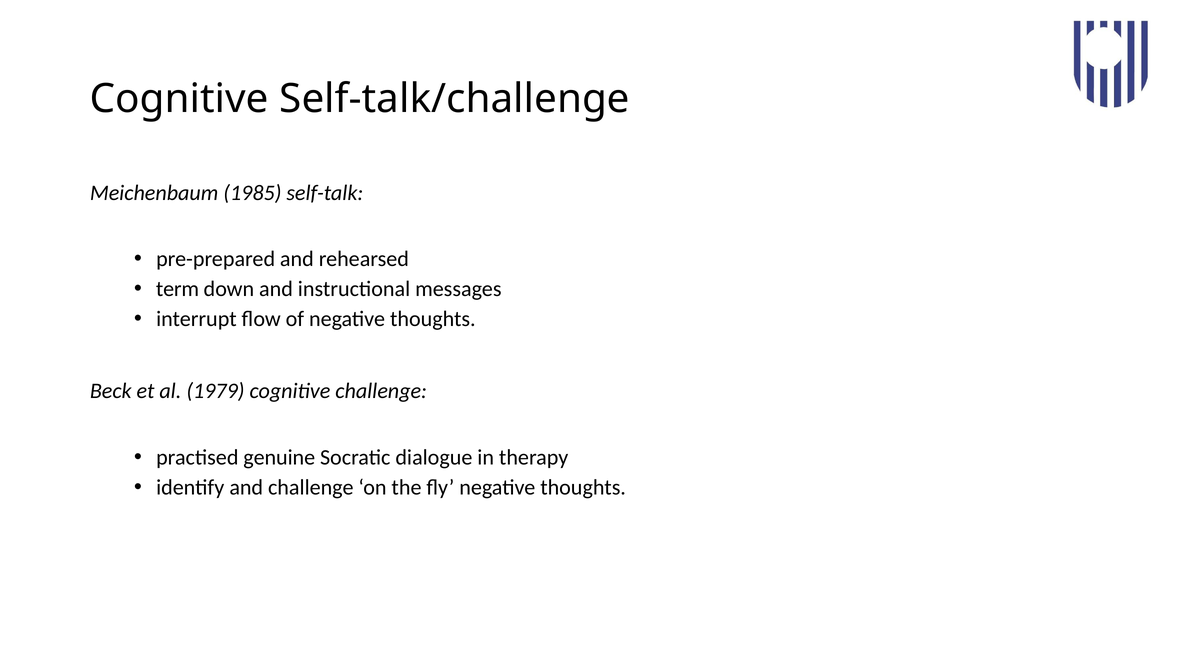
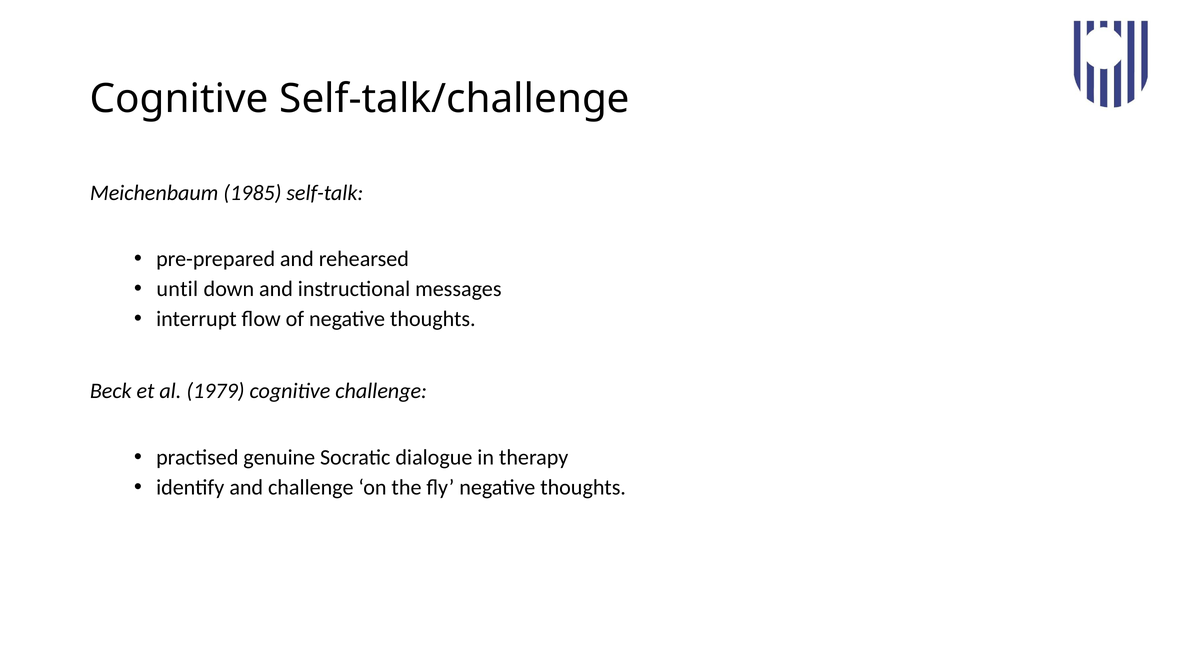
term: term -> until
